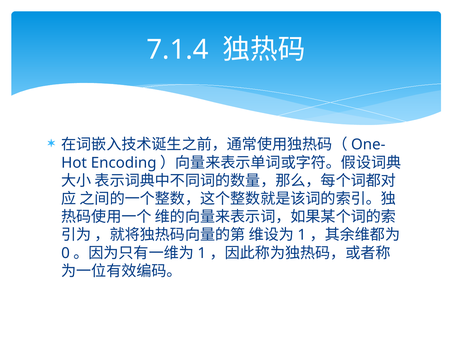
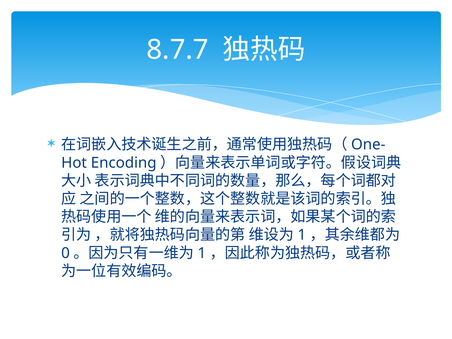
7.1.4: 7.1.4 -> 8.7.7
